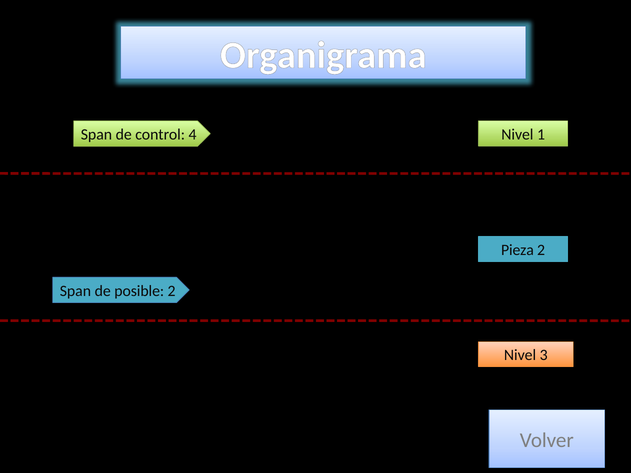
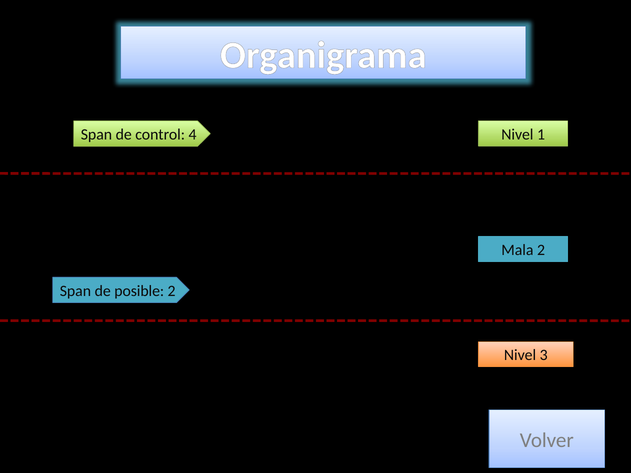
Pieza: Pieza -> Mala
